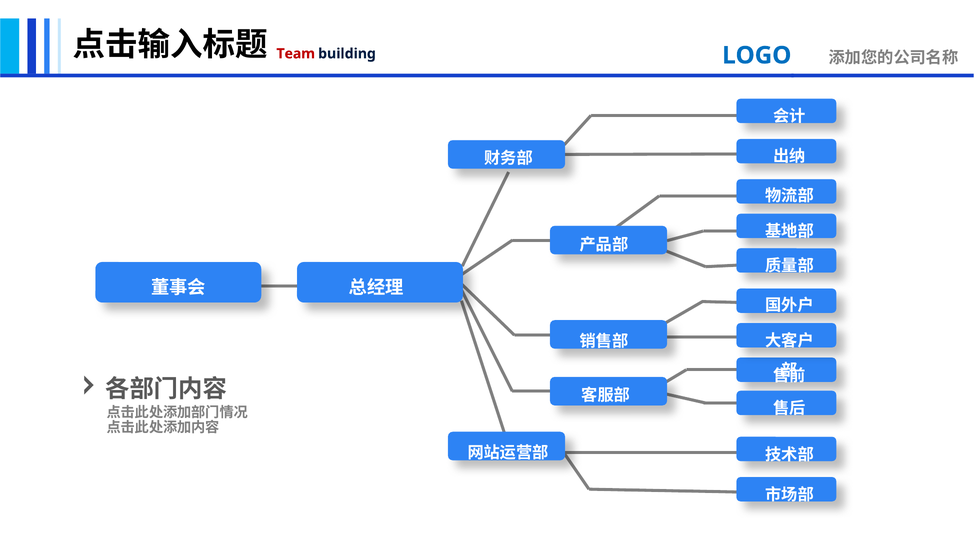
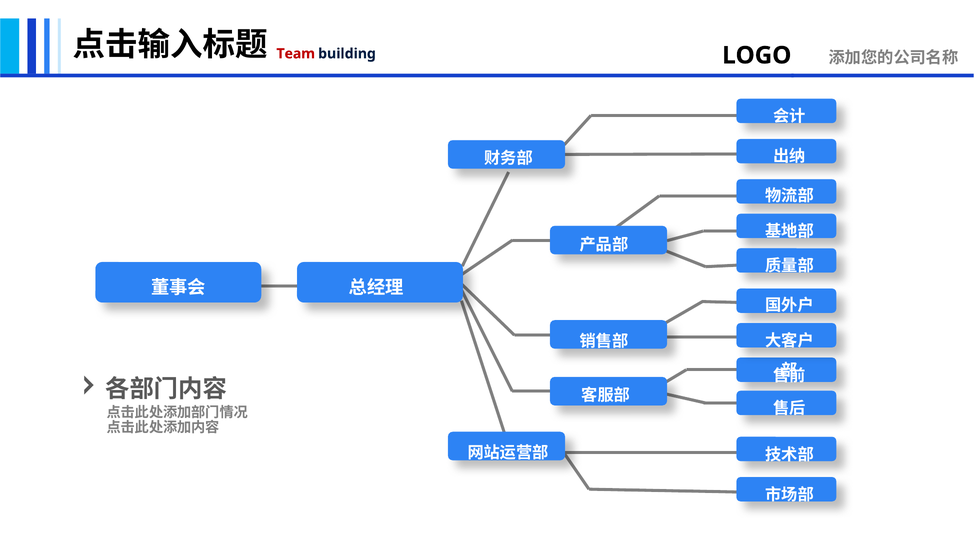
LOGO colour: blue -> black
